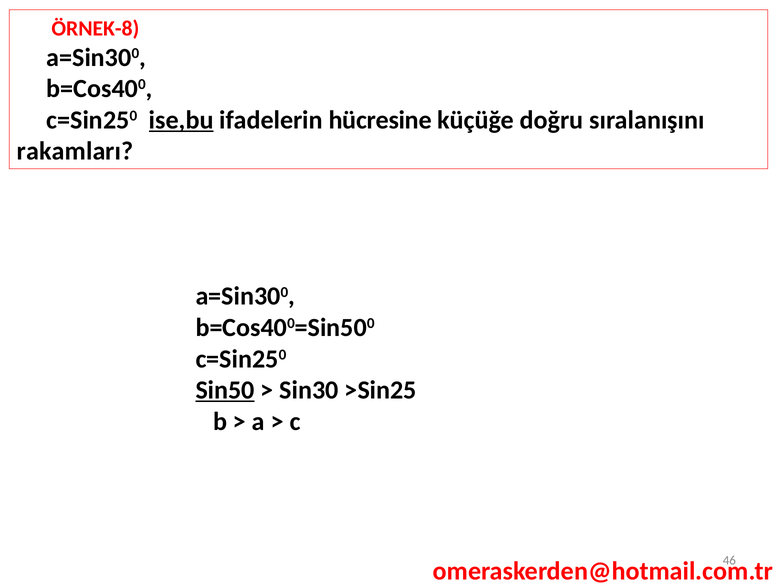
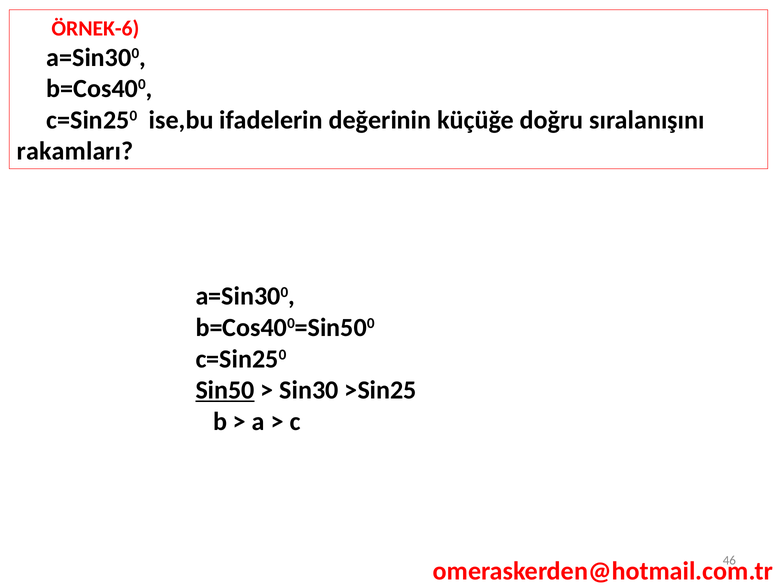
ÖRNEK-8: ÖRNEK-8 -> ÖRNEK-6
ise,bu underline: present -> none
hücresine: hücresine -> değerinin
